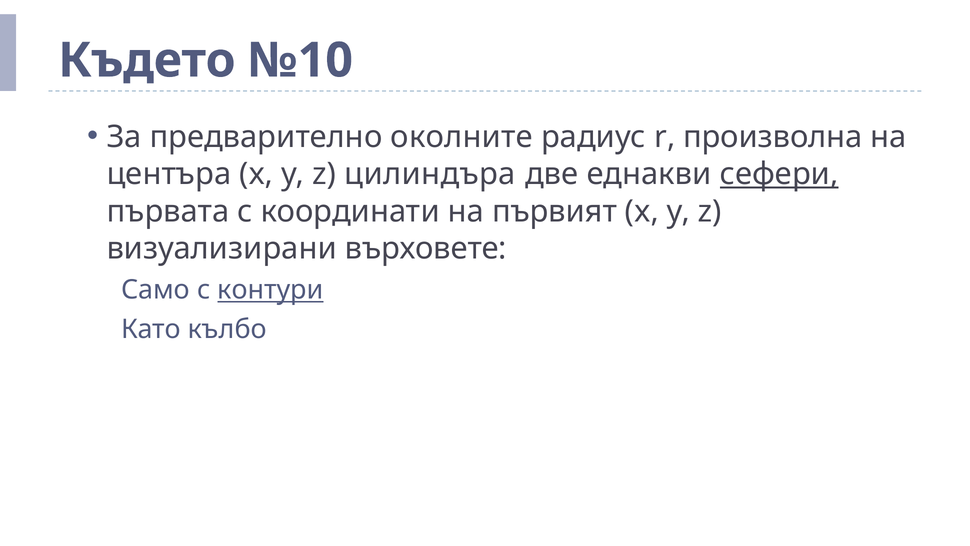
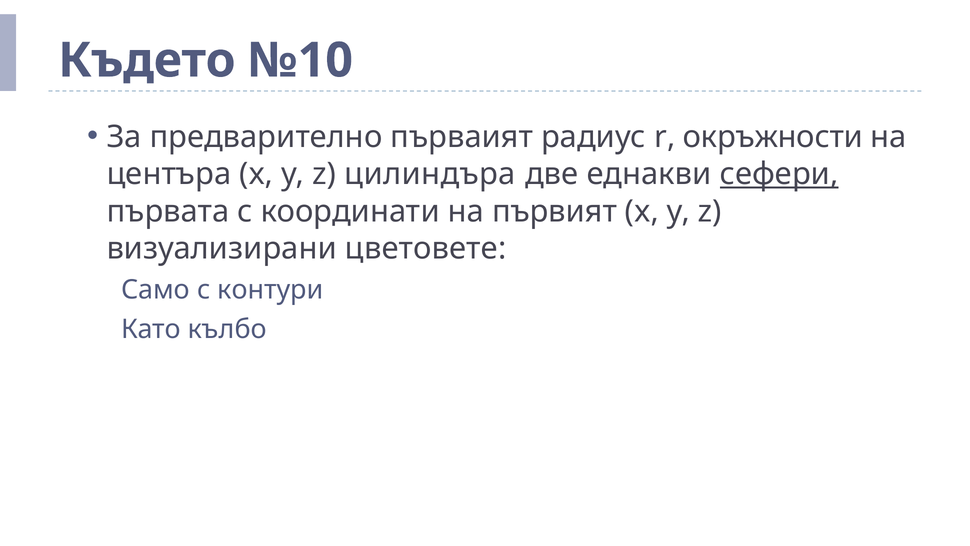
околните: околните -> първаият
произволна: произволна -> окръжности
върховете: върховете -> цветовете
контури underline: present -> none
